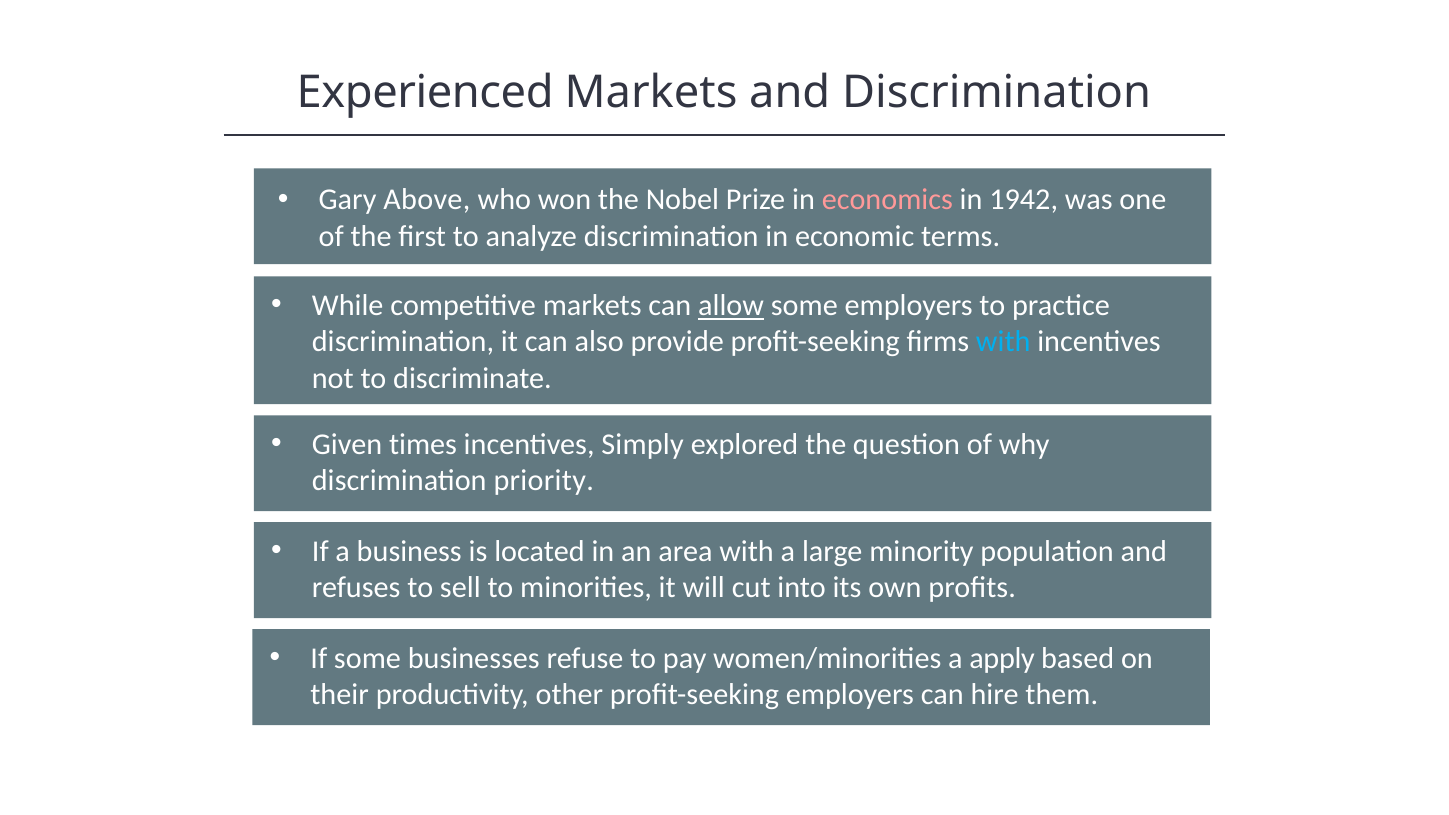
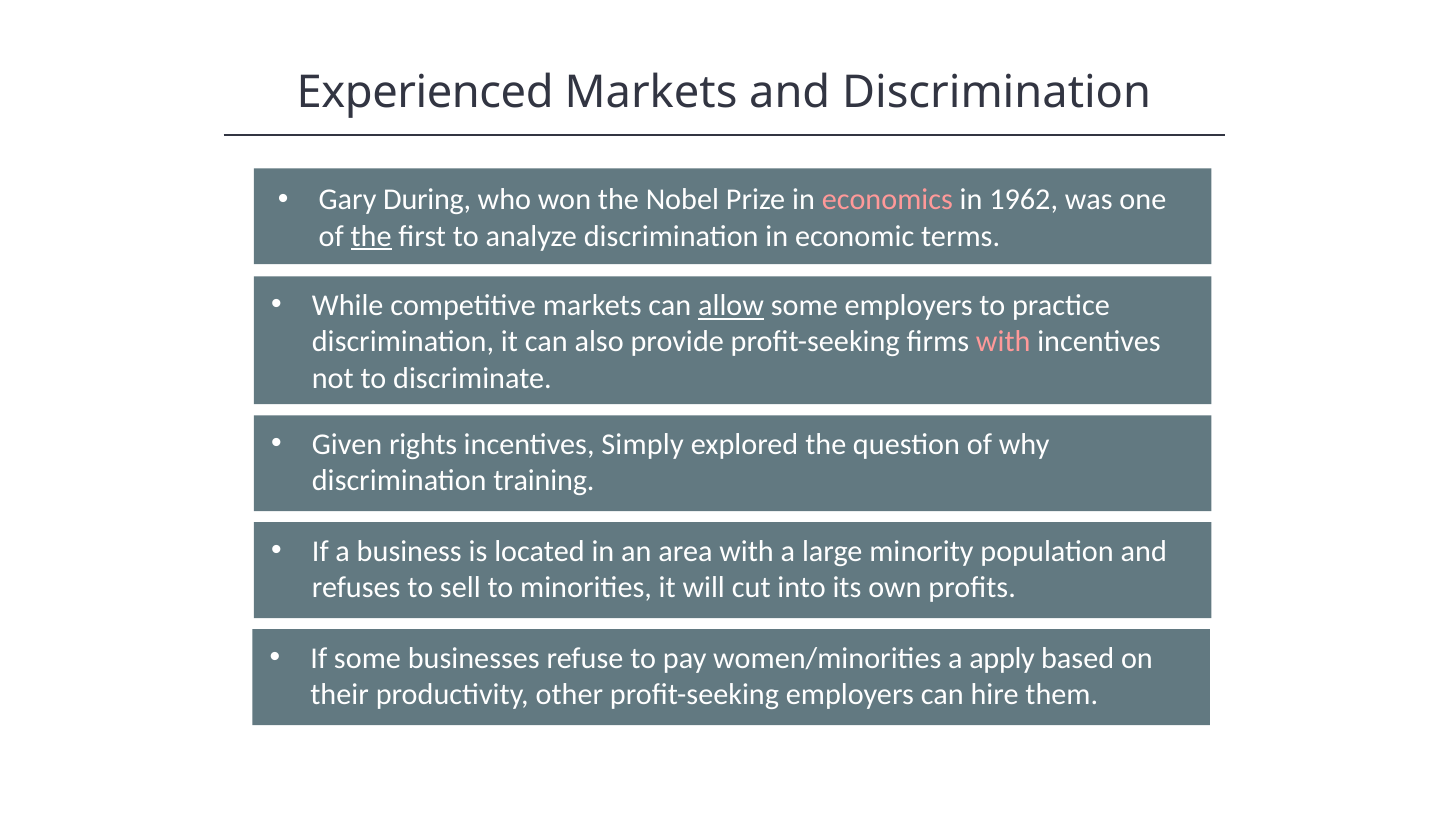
Above: Above -> During
1942: 1942 -> 1962
the at (371, 236) underline: none -> present
with at (1003, 342) colour: light blue -> pink
times: times -> rights
priority: priority -> training
